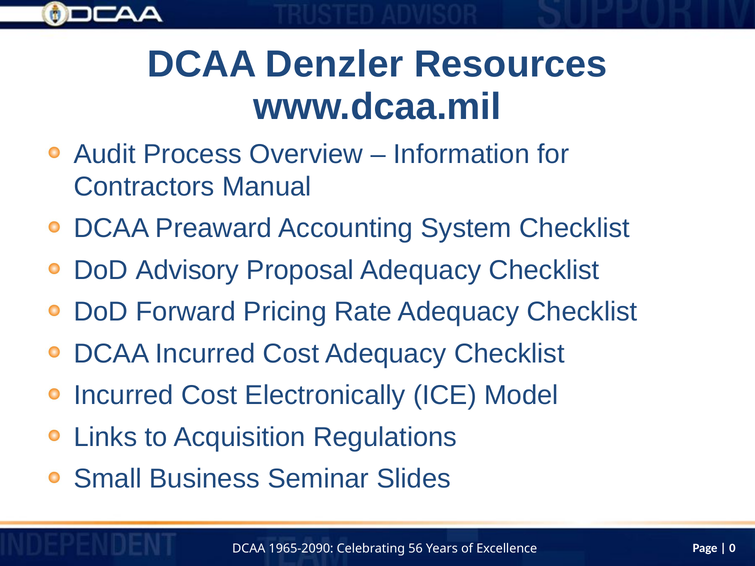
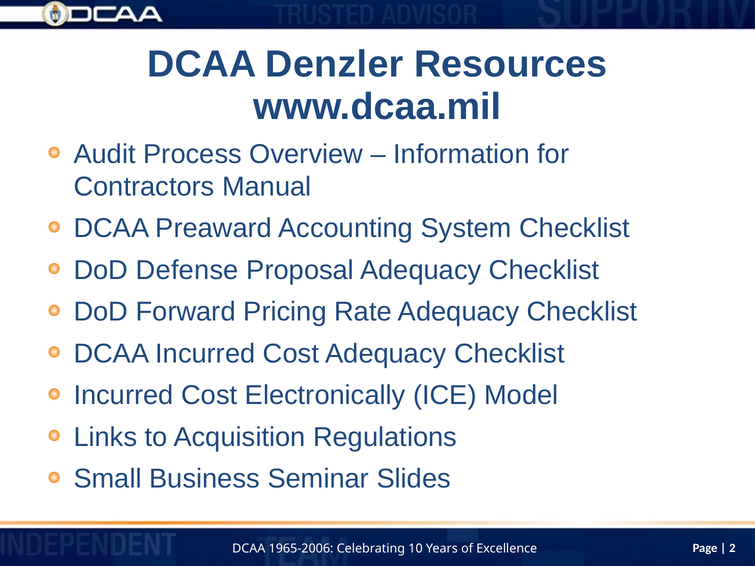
Advisory: Advisory -> Defense
0: 0 -> 2
1965-2090: 1965-2090 -> 1965-2006
56: 56 -> 10
